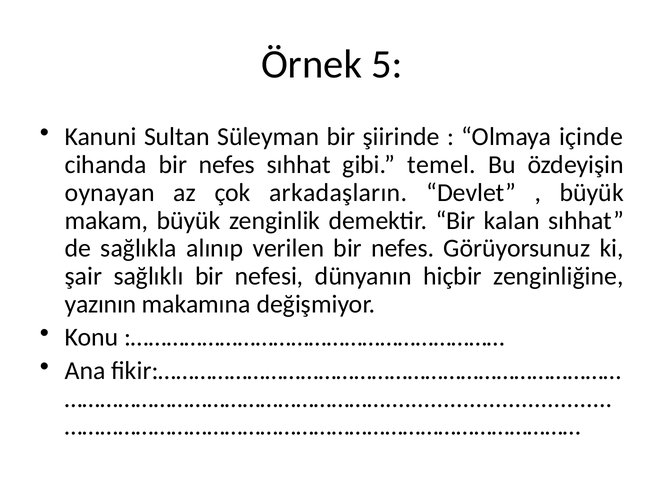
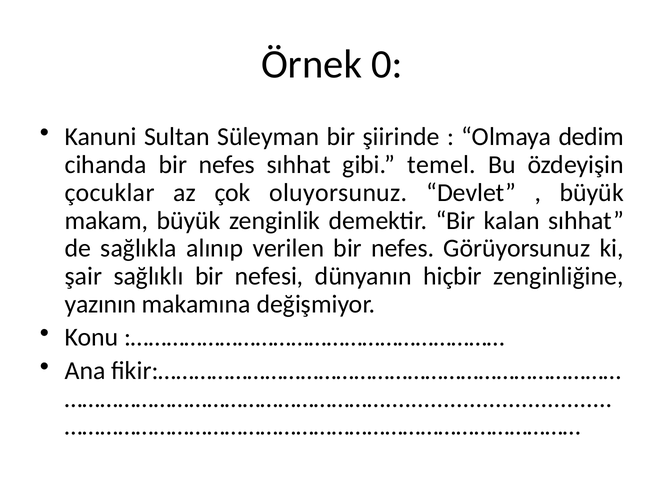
5: 5 -> 0
içinde: içinde -> dedim
oynayan: oynayan -> çocuklar
arkadaşların: arkadaşların -> oluyorsunuz
